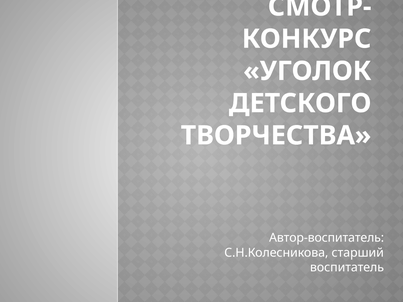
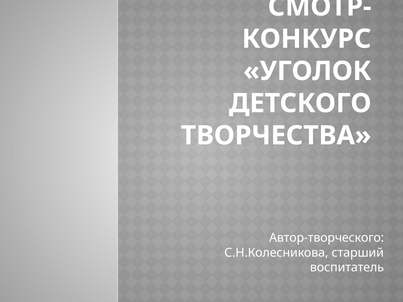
Автор-воспитатель: Автор-воспитатель -> Автор-творческого
